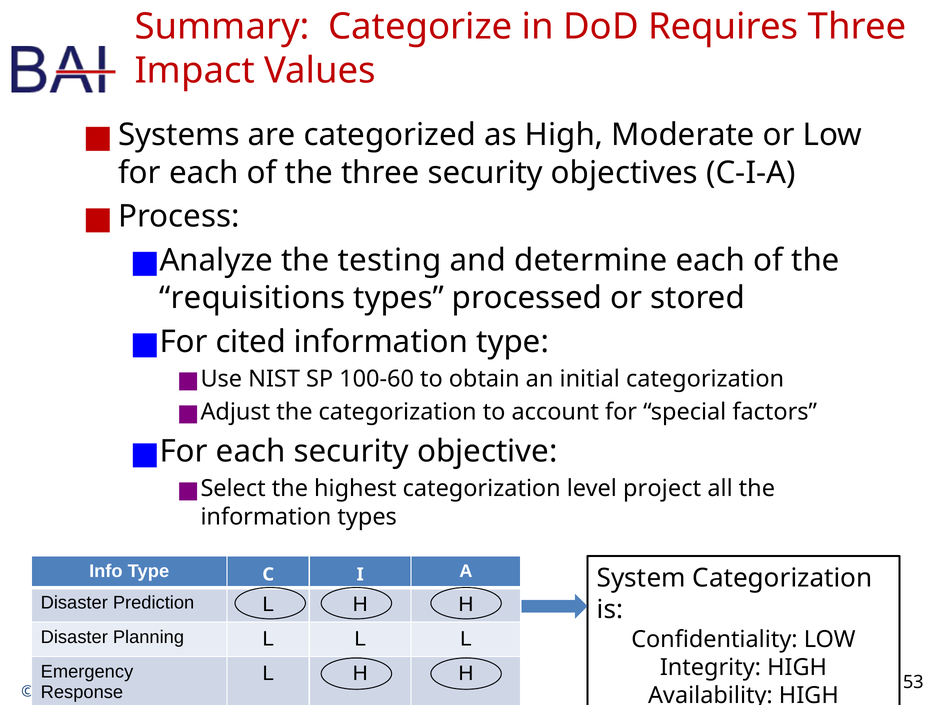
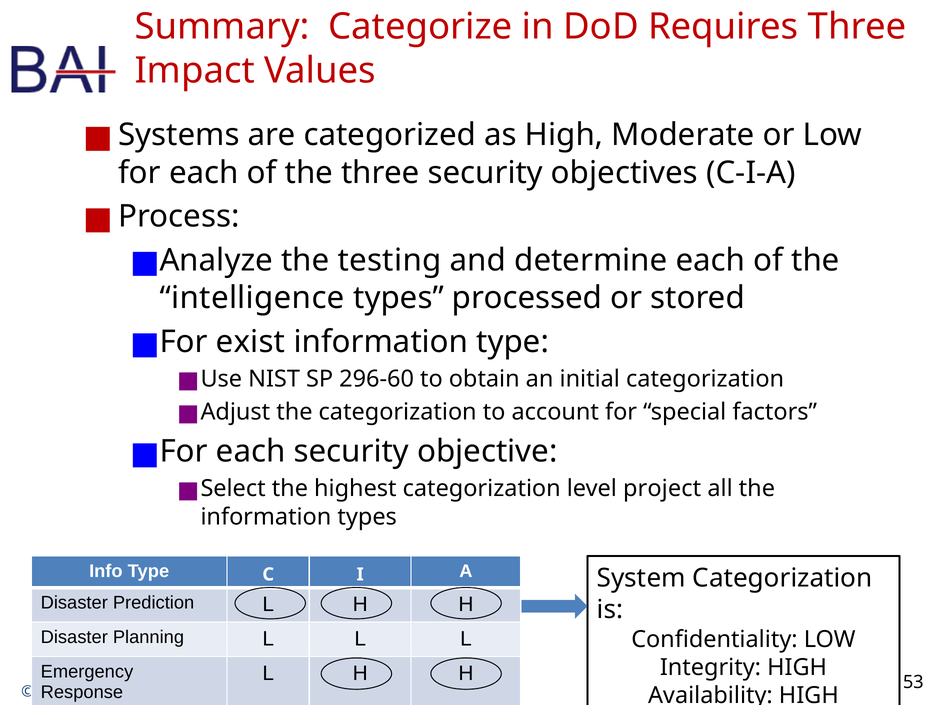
requisitions: requisitions -> intelligence
cited: cited -> exist
100-60: 100-60 -> 296-60
